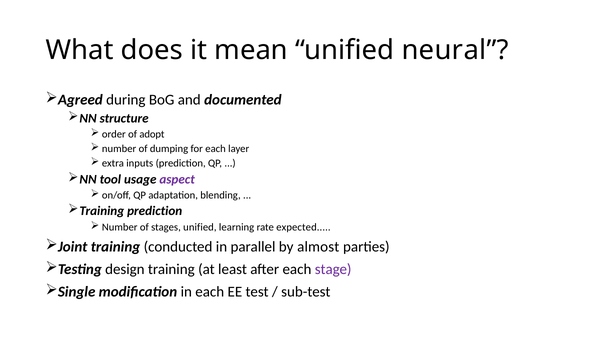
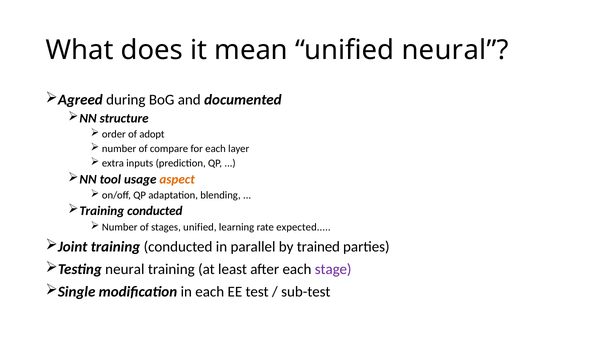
dumping: dumping -> compare
aspect colour: purple -> orange
prediction at (155, 211): prediction -> conducted
almost: almost -> trained
Testing design: design -> neural
